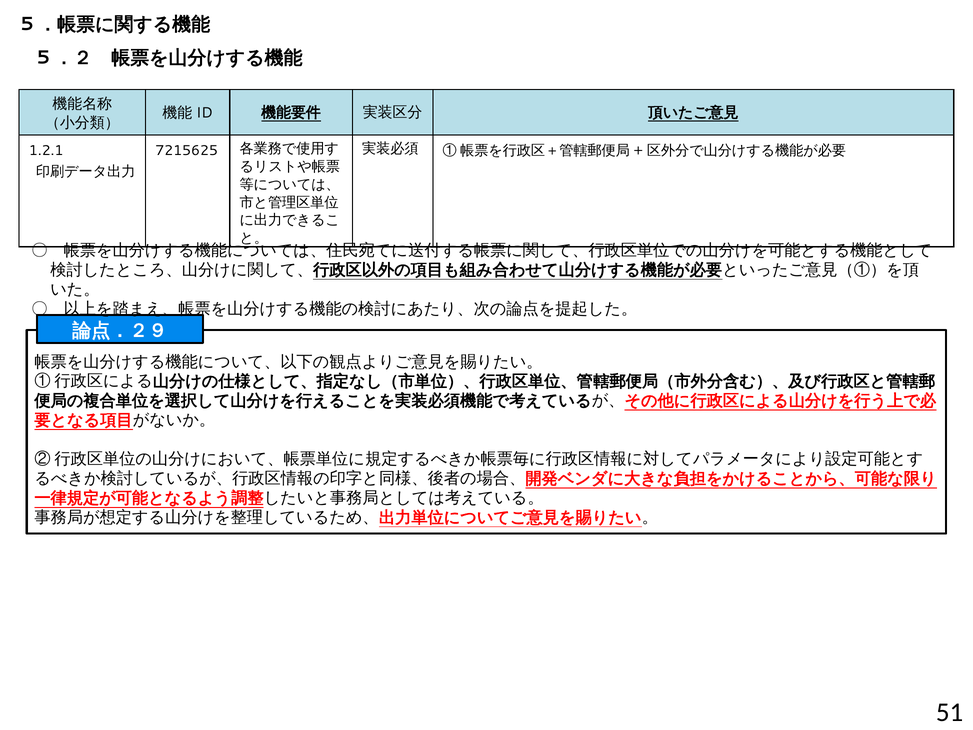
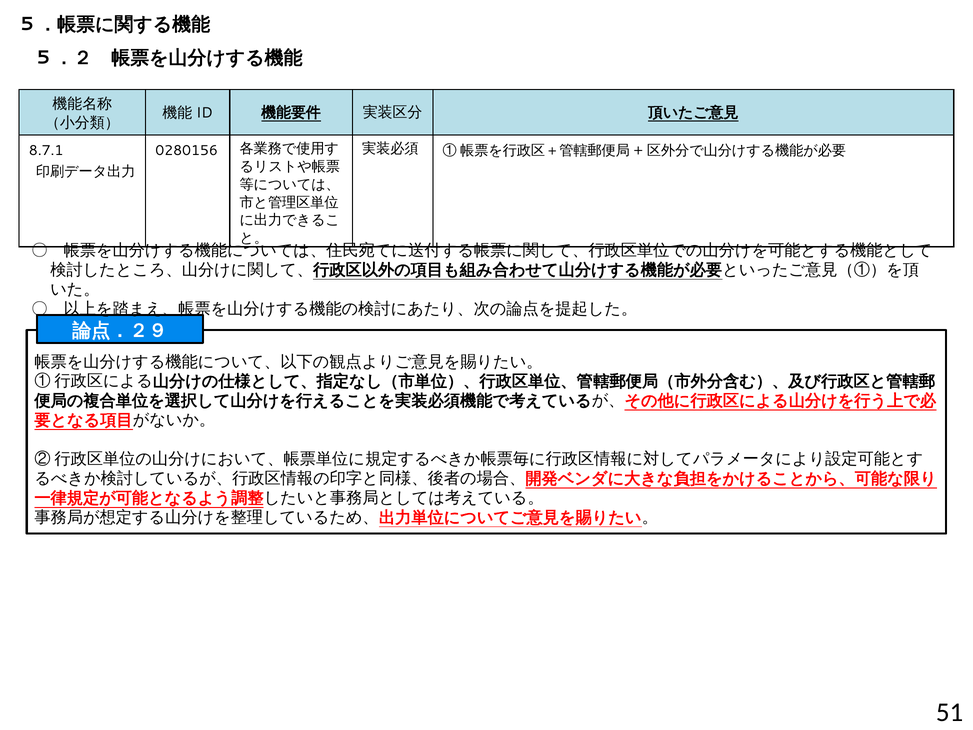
1.2.1: 1.2.1 -> 8.7.1
7215625: 7215625 -> 0280156
